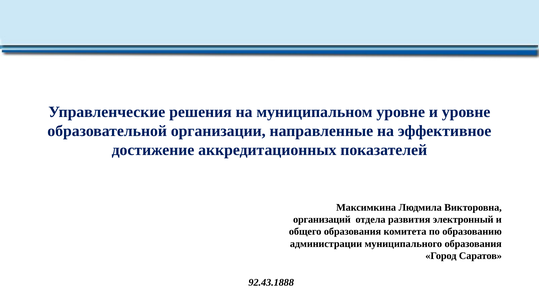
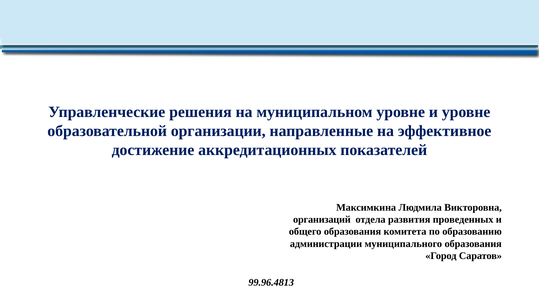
электронный: электронный -> проведенных
92.43.1888: 92.43.1888 -> 99.96.4813
